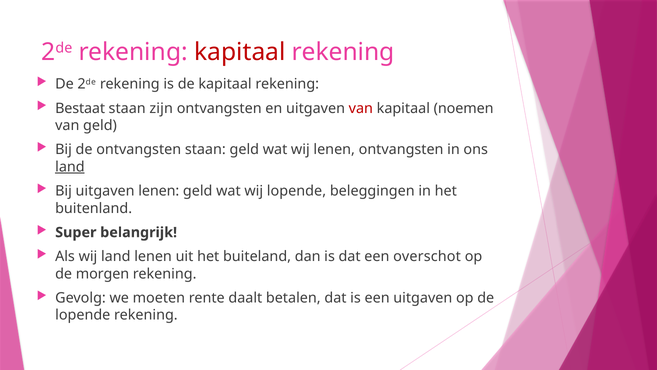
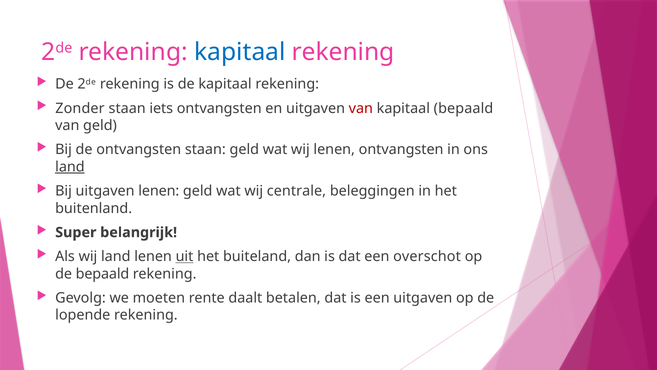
kapitaal at (240, 52) colour: red -> blue
Bestaat: Bestaat -> Zonder
zijn: zijn -> iets
kapitaal noemen: noemen -> bepaald
wij lopende: lopende -> centrale
uit underline: none -> present
de morgen: morgen -> bepaald
